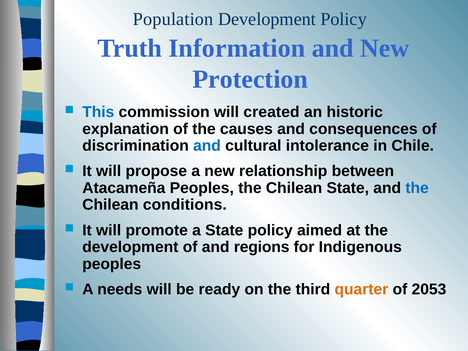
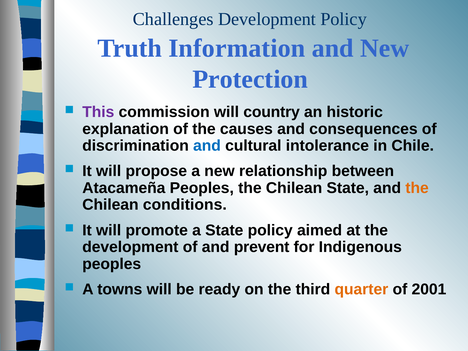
Population: Population -> Challenges
This colour: blue -> purple
created: created -> country
the at (417, 188) colour: blue -> orange
regions: regions -> prevent
needs: needs -> towns
2053: 2053 -> 2001
